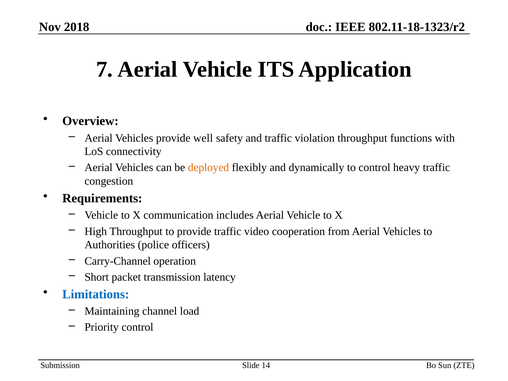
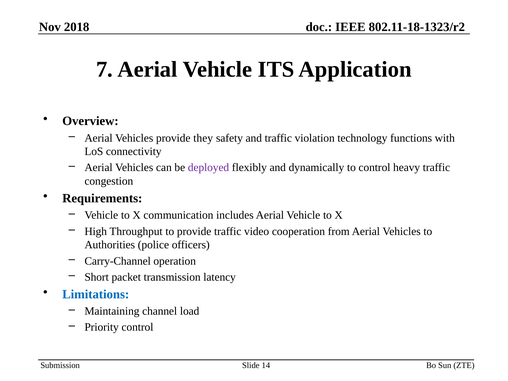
well: well -> they
violation throughput: throughput -> technology
deployed colour: orange -> purple
